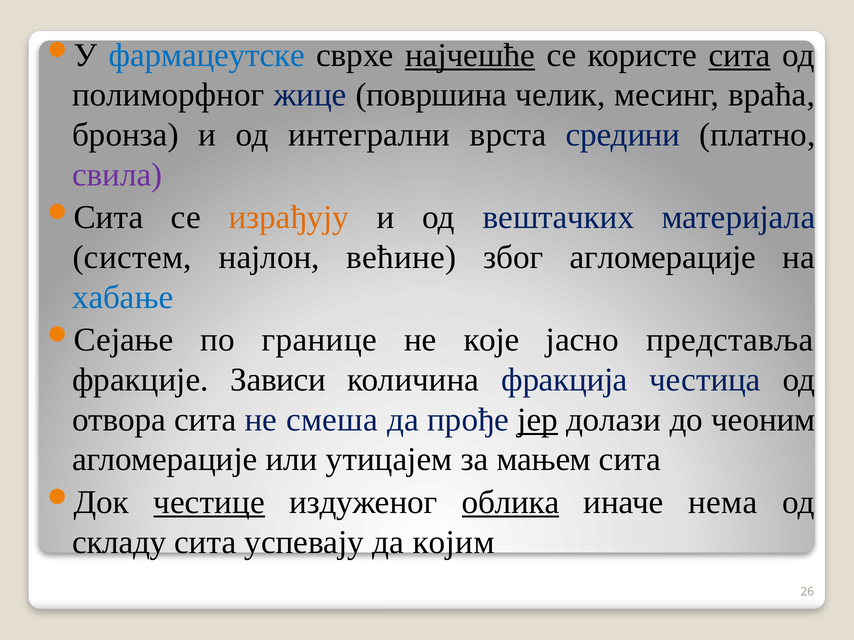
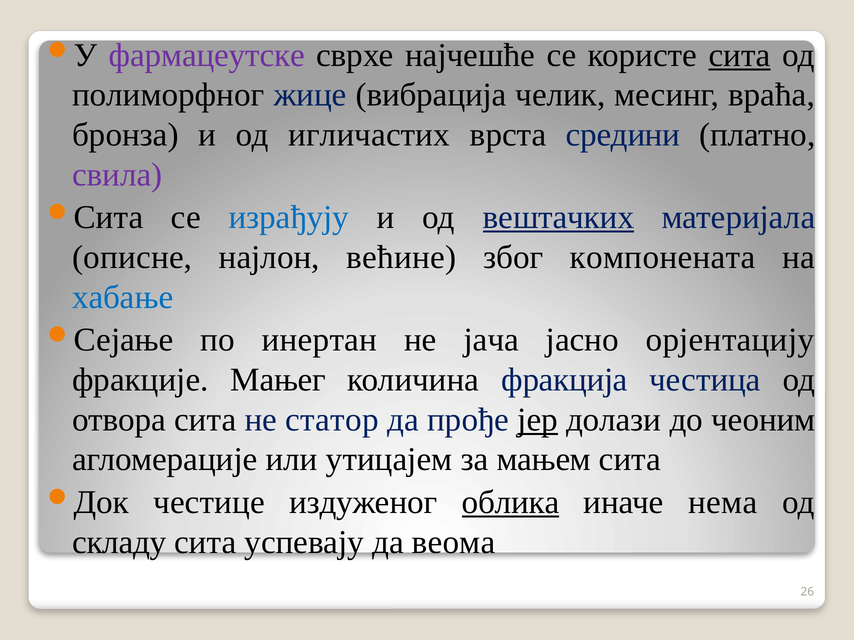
фармацеутске colour: blue -> purple
најчешће underline: present -> none
површина: површина -> вибрација
интегрални: интегрални -> игличастих
израђују colour: orange -> blue
вештачких underline: none -> present
систем: систем -> описне
због агломерације: агломерације -> компонената
границе: границе -> инертан
које: које -> јача
представља: представља -> орјентацију
Зависи: Зависи -> Мањег
смеша: смеша -> статор
честице underline: present -> none
којим: којим -> веома
